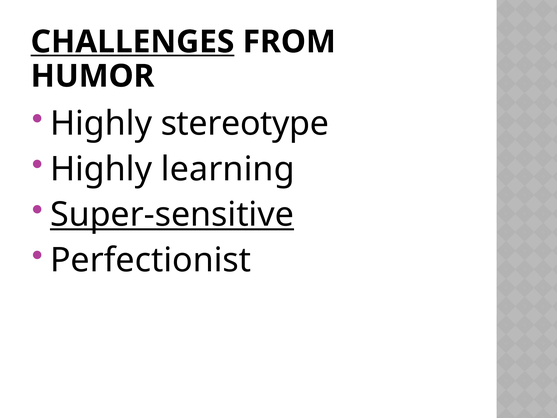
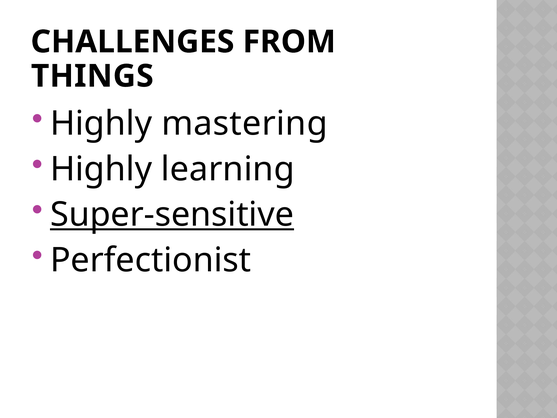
CHALLENGES underline: present -> none
HUMOR: HUMOR -> THINGS
stereotype: stereotype -> mastering
